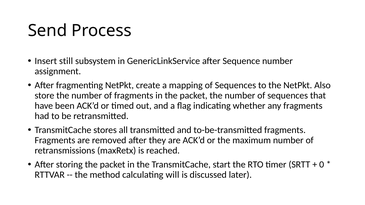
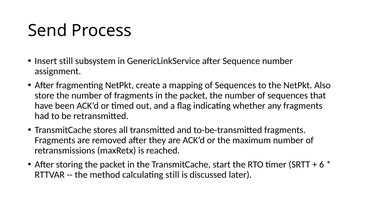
0: 0 -> 6
calculating will: will -> still
